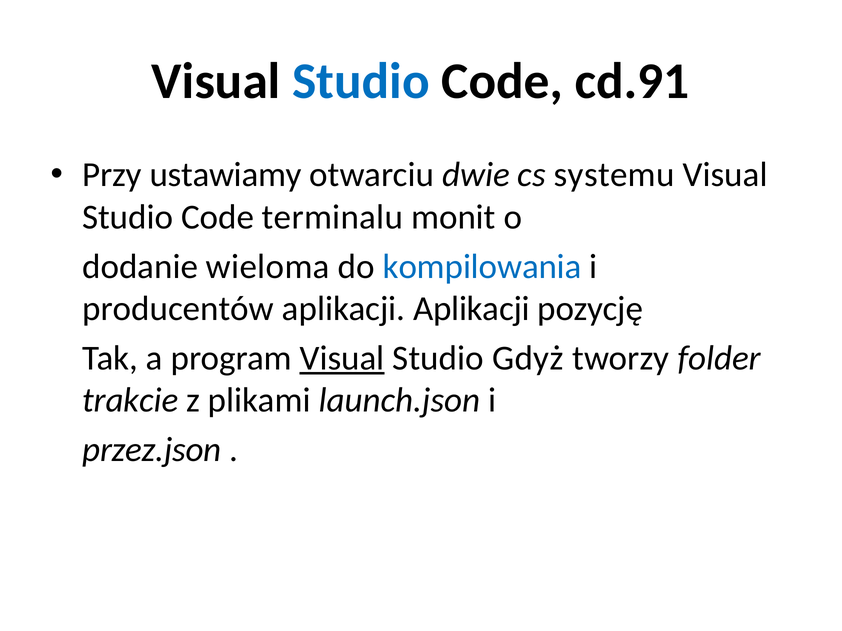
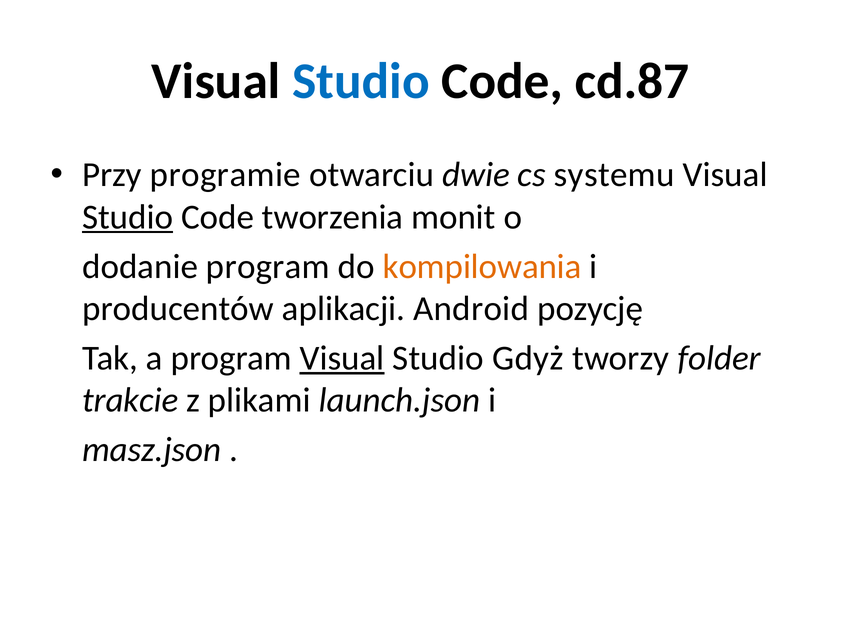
cd.91: cd.91 -> cd.87
ustawiamy: ustawiamy -> programie
Studio at (128, 217) underline: none -> present
terminalu: terminalu -> tworzenia
dodanie wieloma: wieloma -> program
kompilowania colour: blue -> orange
aplikacji Aplikacji: Aplikacji -> Android
przez.json: przez.json -> masz.json
